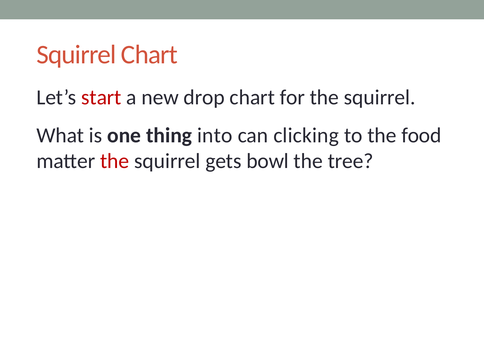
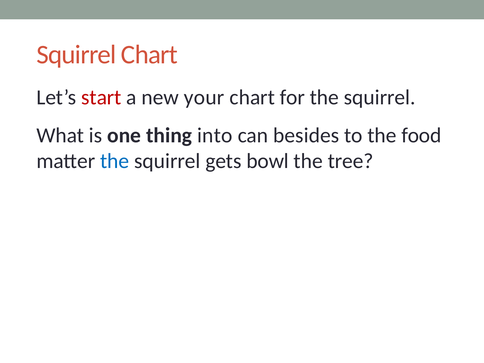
drop: drop -> your
clicking: clicking -> besides
the at (115, 161) colour: red -> blue
